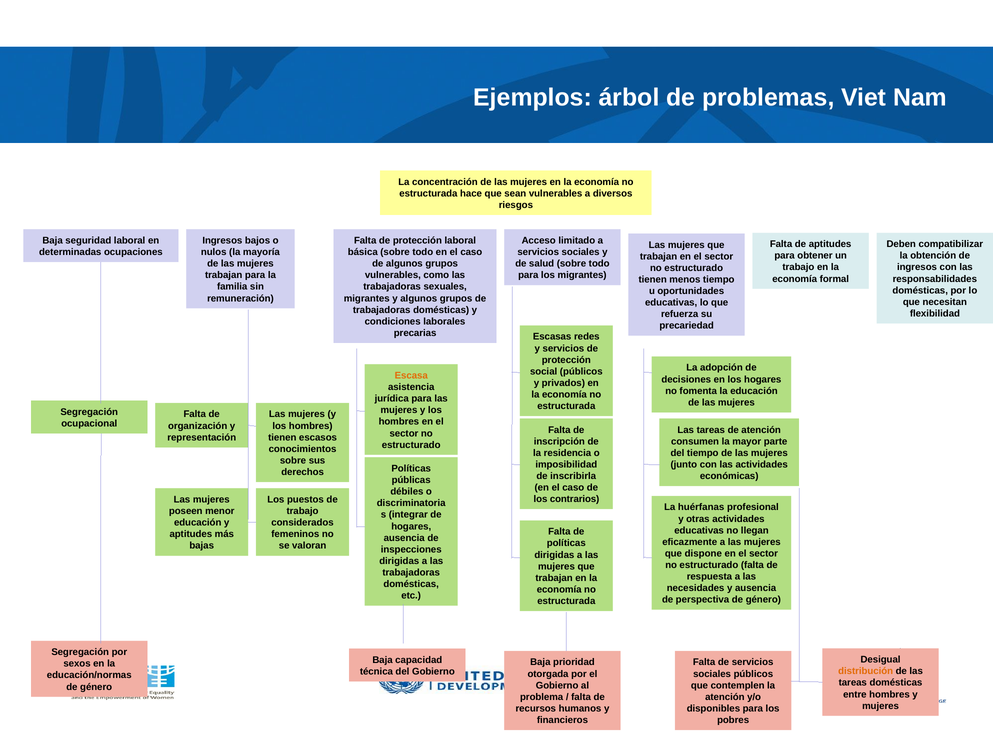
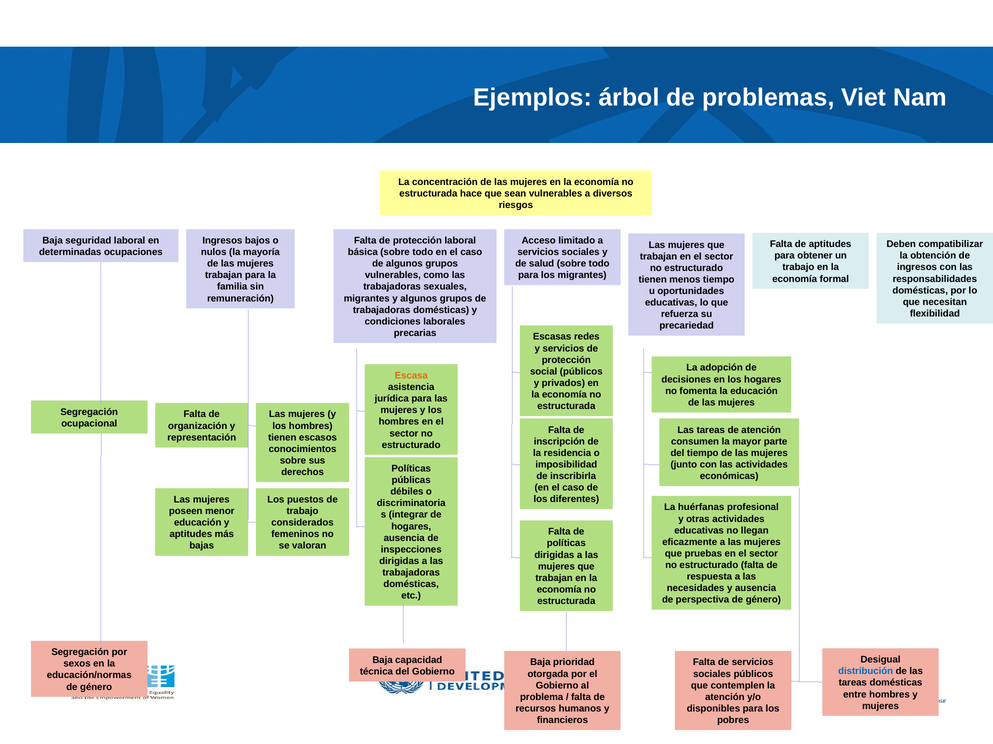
contrarios: contrarios -> diferentes
dispone: dispone -> pruebas
distribución colour: orange -> blue
